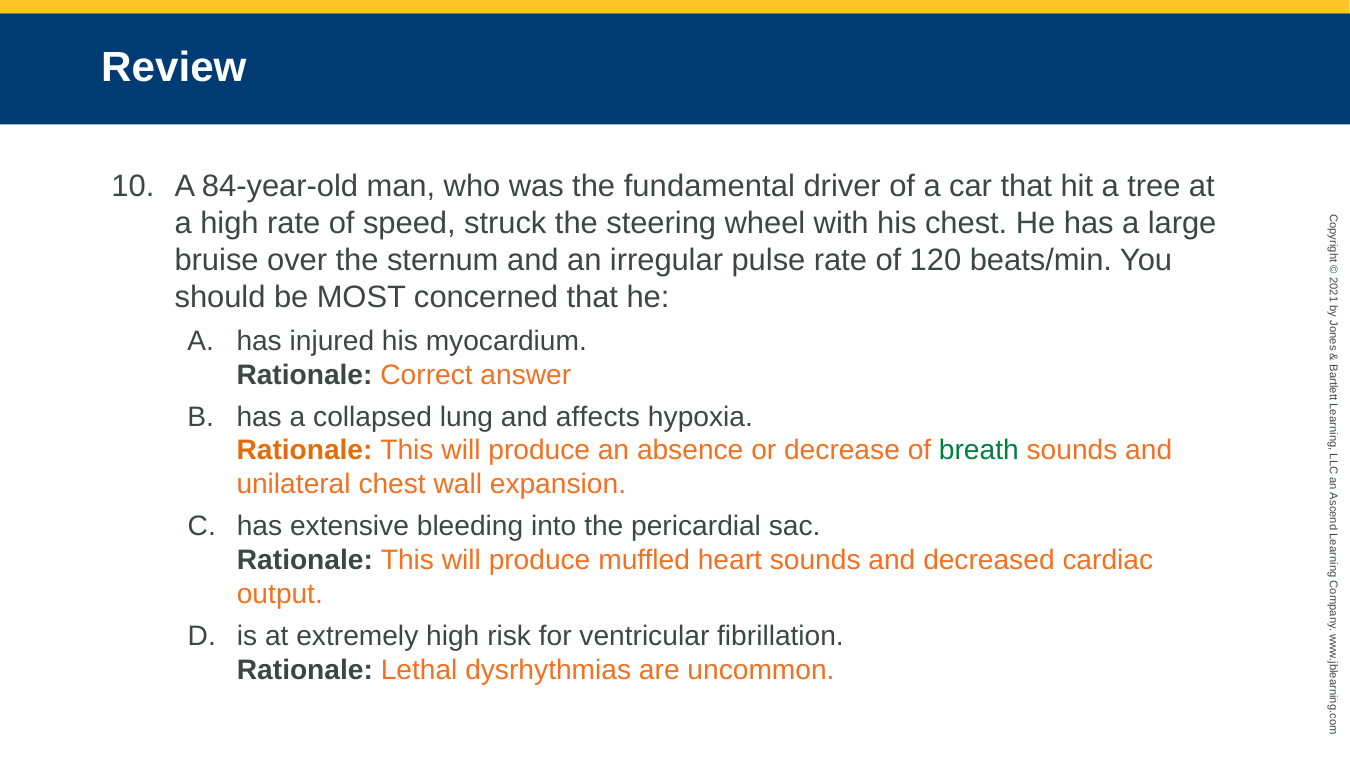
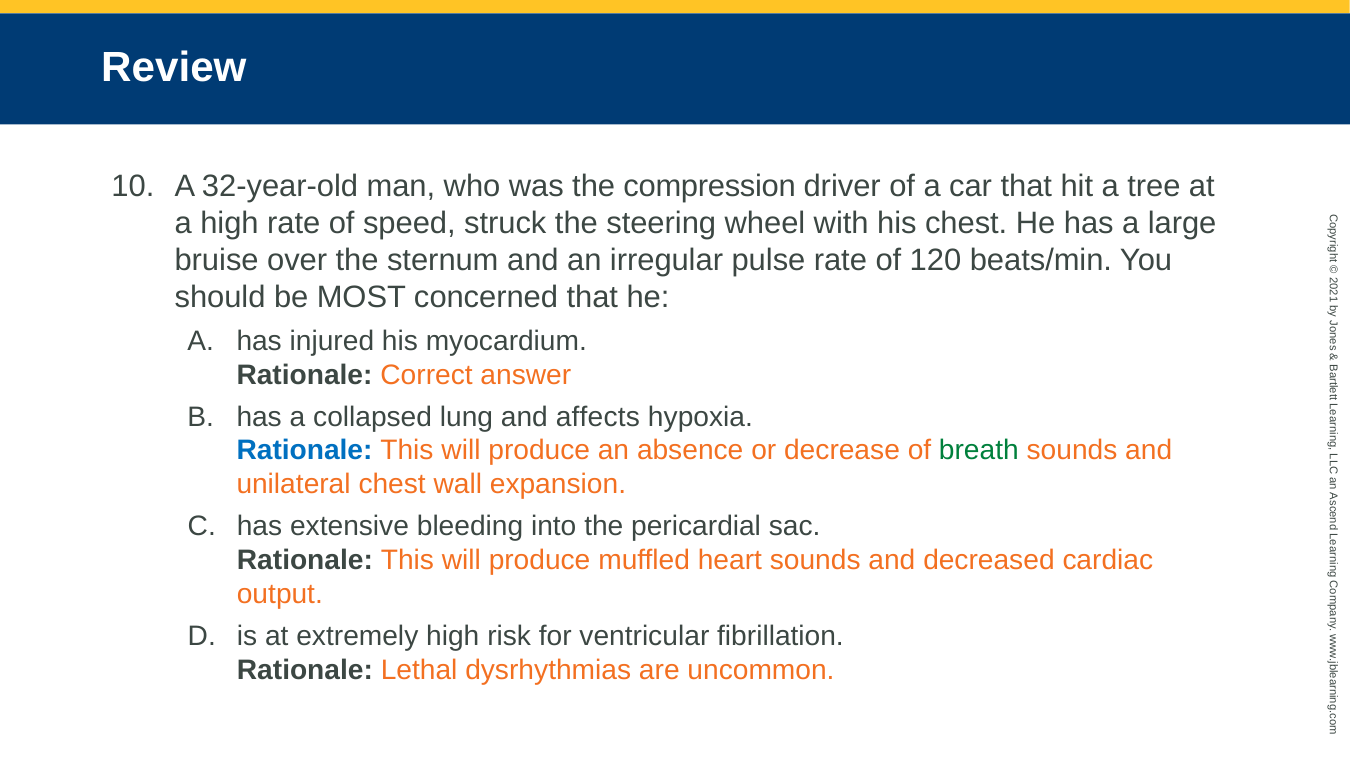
84-year-old: 84-year-old -> 32-year-old
fundamental: fundamental -> compression
Rationale at (305, 451) colour: orange -> blue
